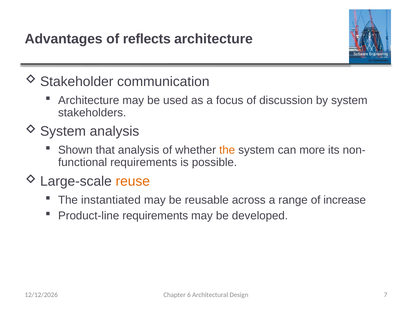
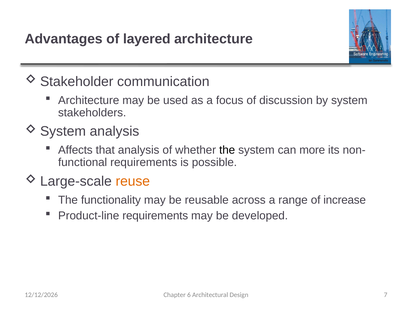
reflects: reflects -> layered
Shown: Shown -> Affects
the at (227, 150) colour: orange -> black
instantiated: instantiated -> functionality
